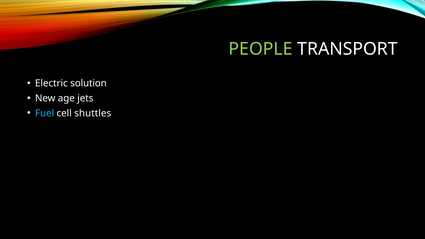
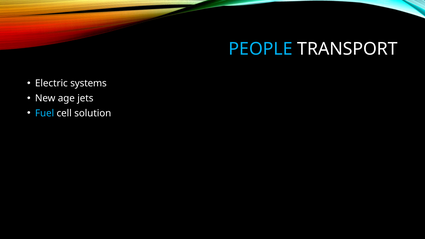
PEOPLE colour: light green -> light blue
solution: solution -> systems
shuttles: shuttles -> solution
